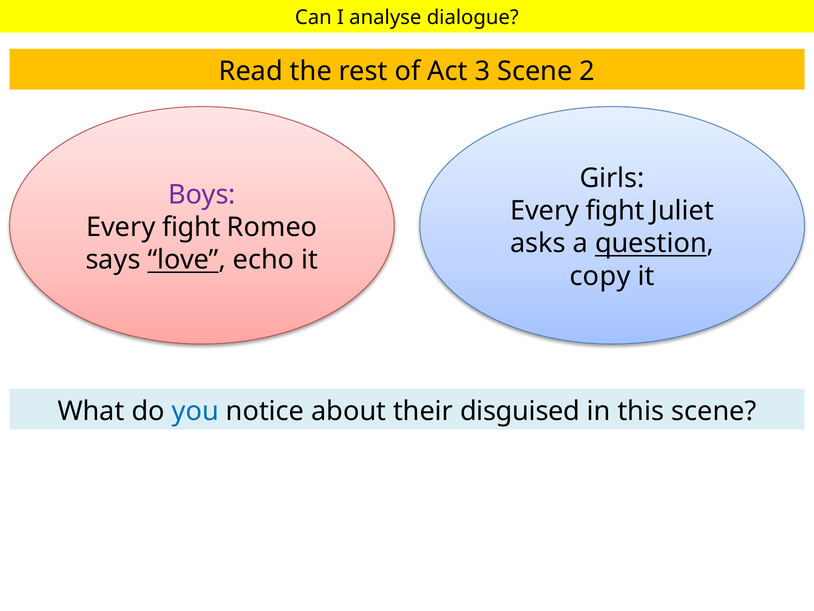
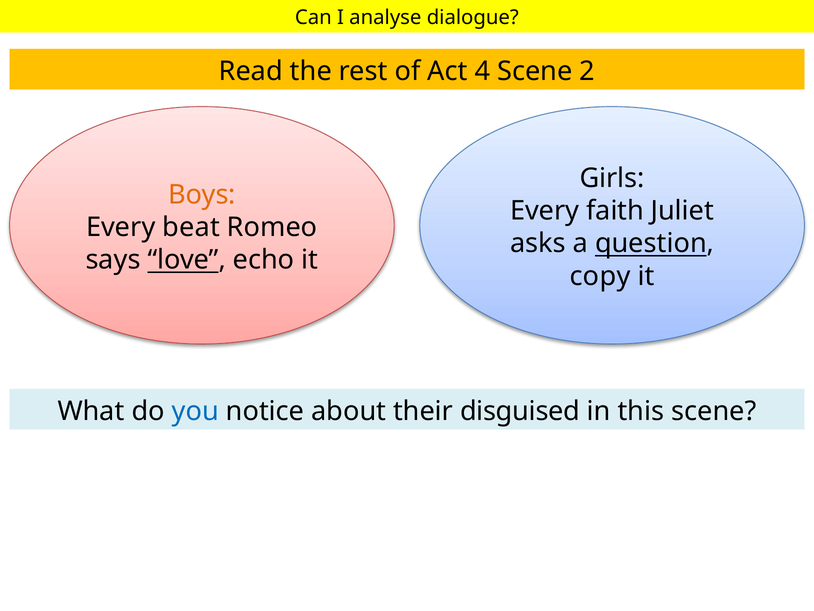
3: 3 -> 4
Boys colour: purple -> orange
fight at (615, 211): fight -> faith
fight at (191, 227): fight -> beat
